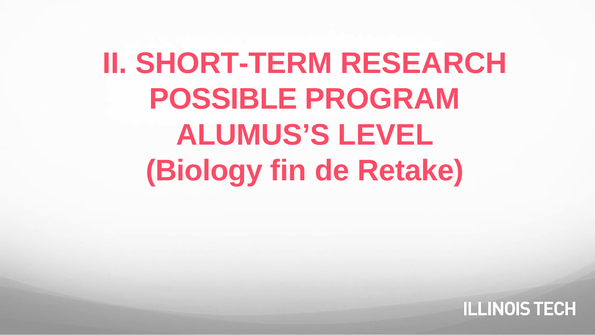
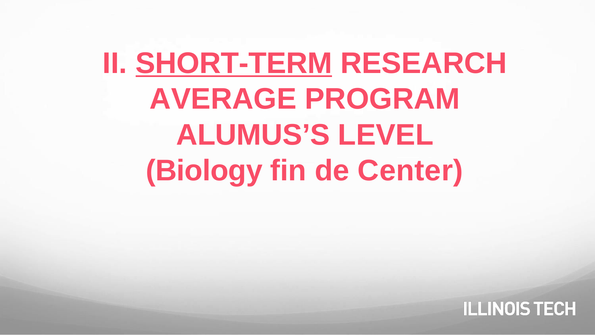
SHORT-TERM underline: none -> present
POSSIBLE: POSSIBLE -> AVERAGE
Retake: Retake -> Center
